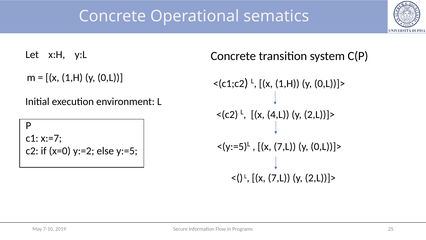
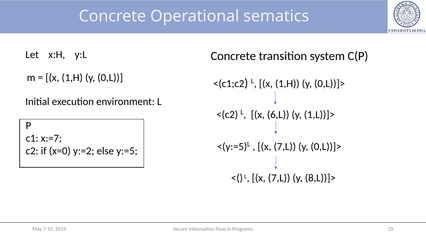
4,L: 4,L -> 6,L
2,L))]> at (319, 115): 2,L))]> -> 1,L))]>
7,L y 2,L))]>: 2,L))]> -> 8,L))]>
